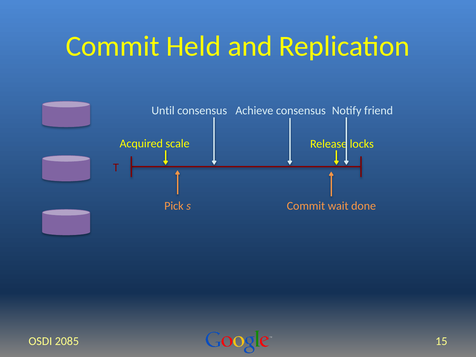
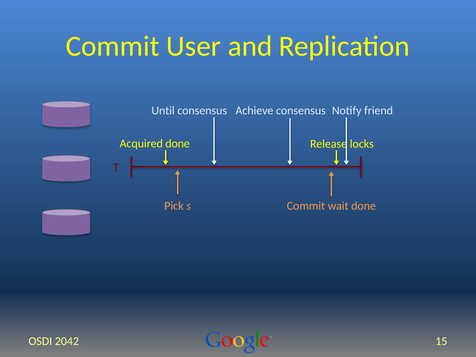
Held: Held -> User
Acquired scale: scale -> done
2085: 2085 -> 2042
